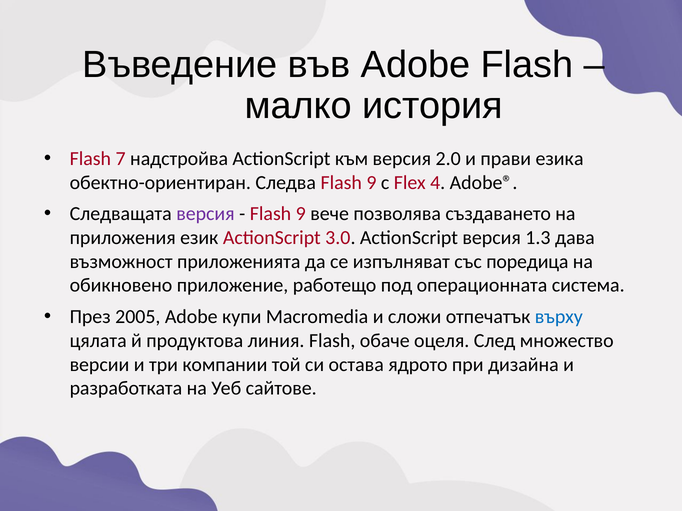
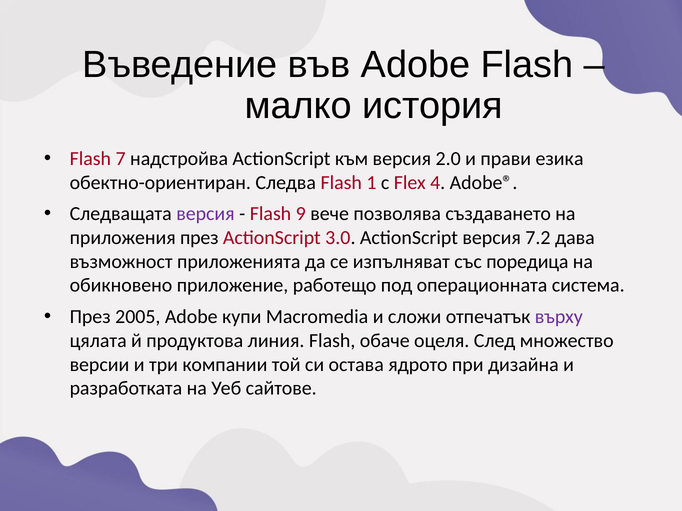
Следва Flash 9: 9 -> 1
приложения език: език -> през
1.3: 1.3 -> 7.2
върху colour: blue -> purple
